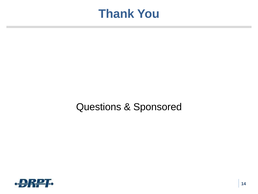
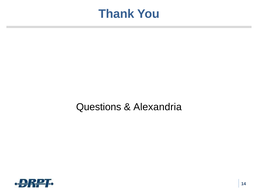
Sponsored: Sponsored -> Alexandria
